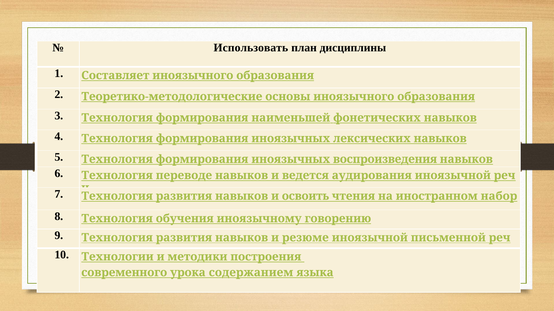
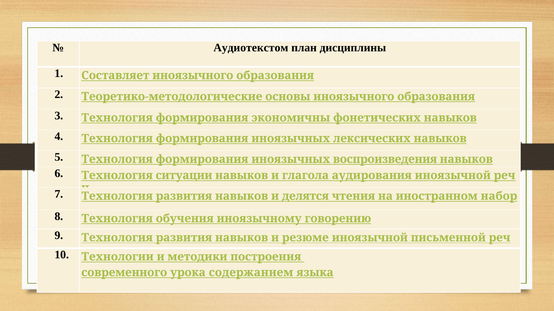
Использовать: Использовать -> Аудиотекстом
наименьшей: наименьшей -> экономичны
переводе: переводе -> ситуации
ведется: ведется -> глагола
освоить: освоить -> делятся
